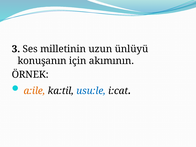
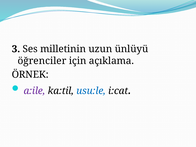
konuşanın: konuşanın -> öğrenciler
akımının: akımının -> açıklama
a:ile colour: orange -> purple
